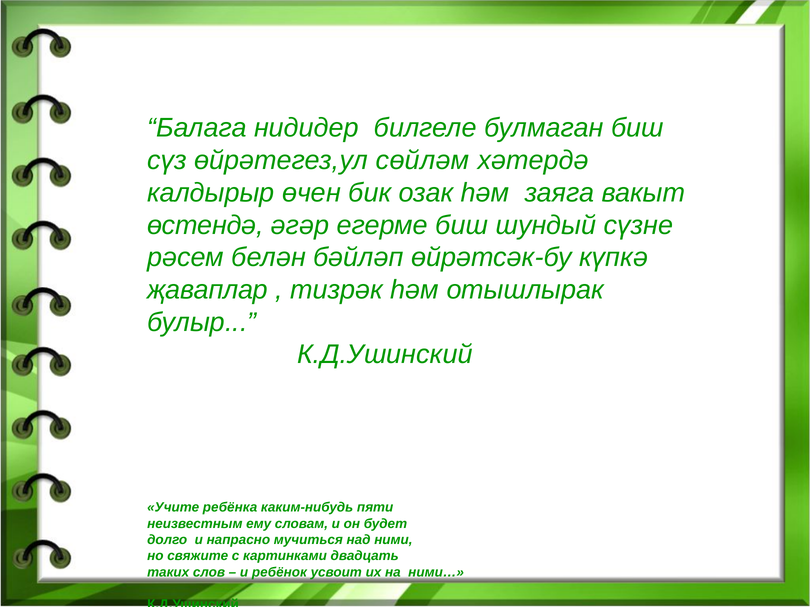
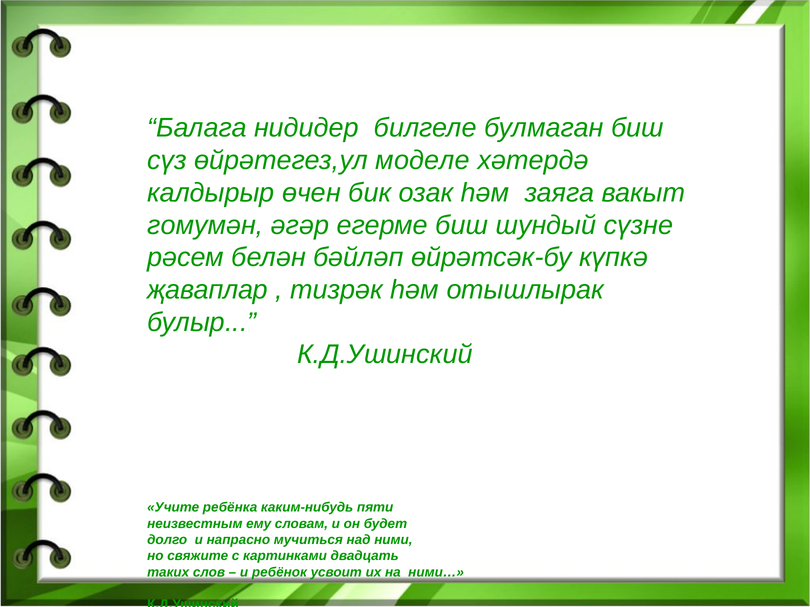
сөйләм: сөйләм -> моделе
өстендә: өстендә -> гомумән
